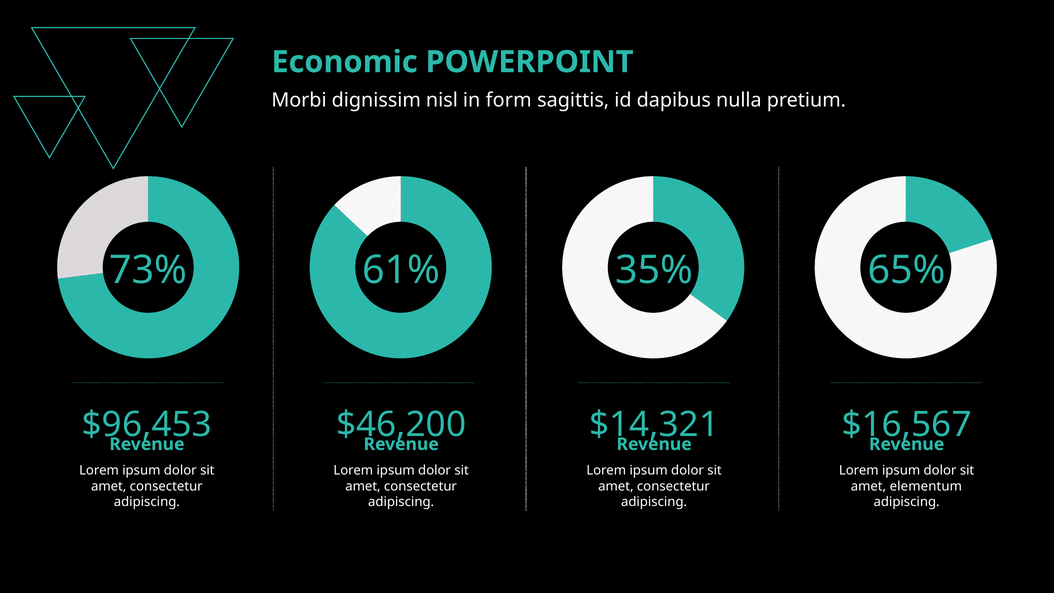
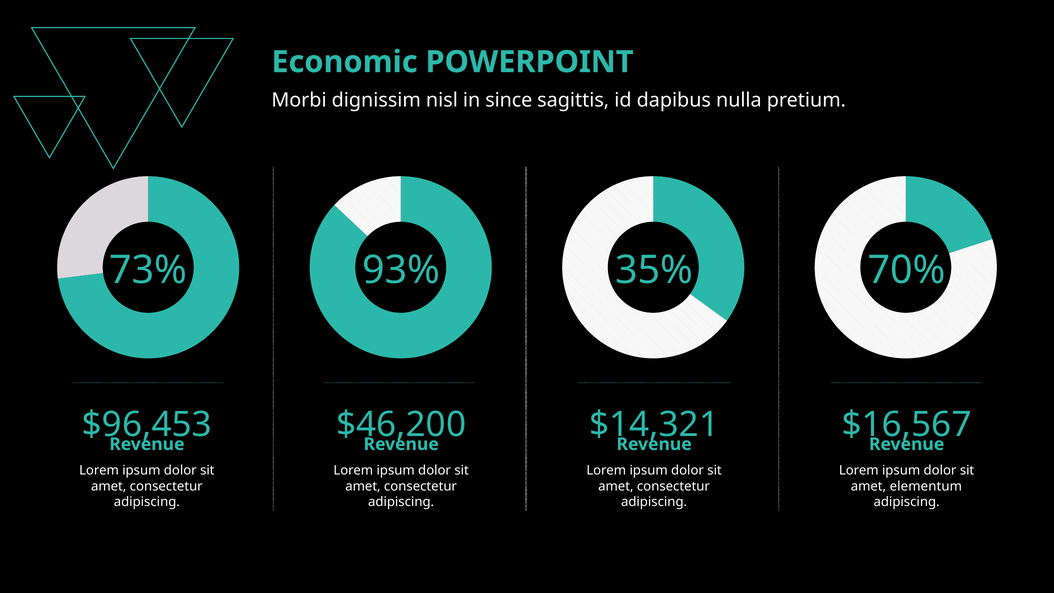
form: form -> since
61%: 61% -> 93%
65%: 65% -> 70%
